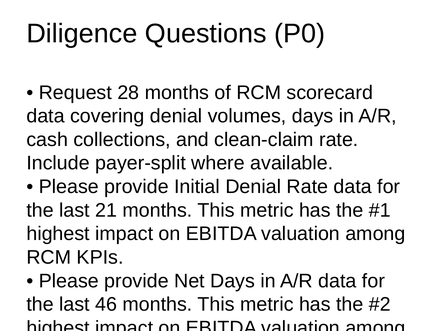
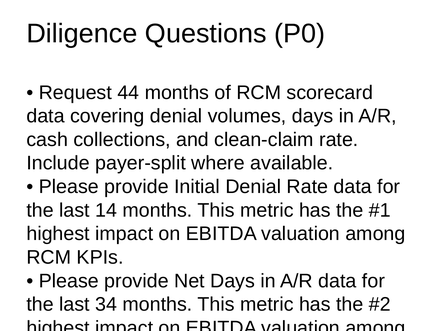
28: 28 -> 44
21: 21 -> 14
46: 46 -> 34
